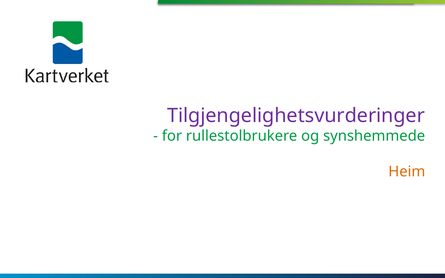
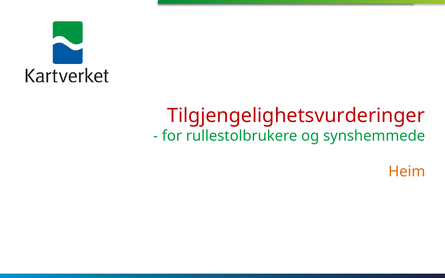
Tilgjengelighetsvurderinger colour: purple -> red
